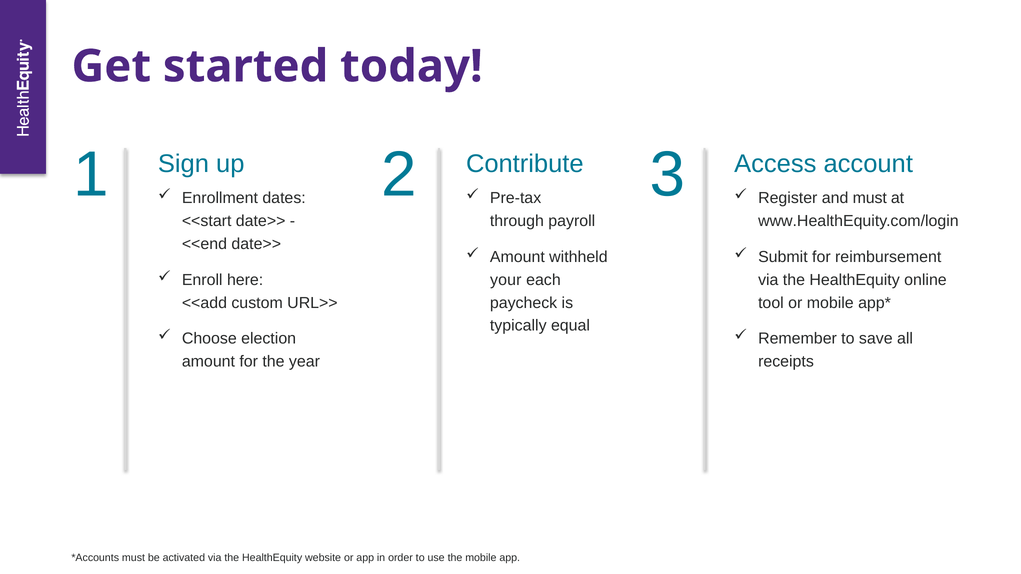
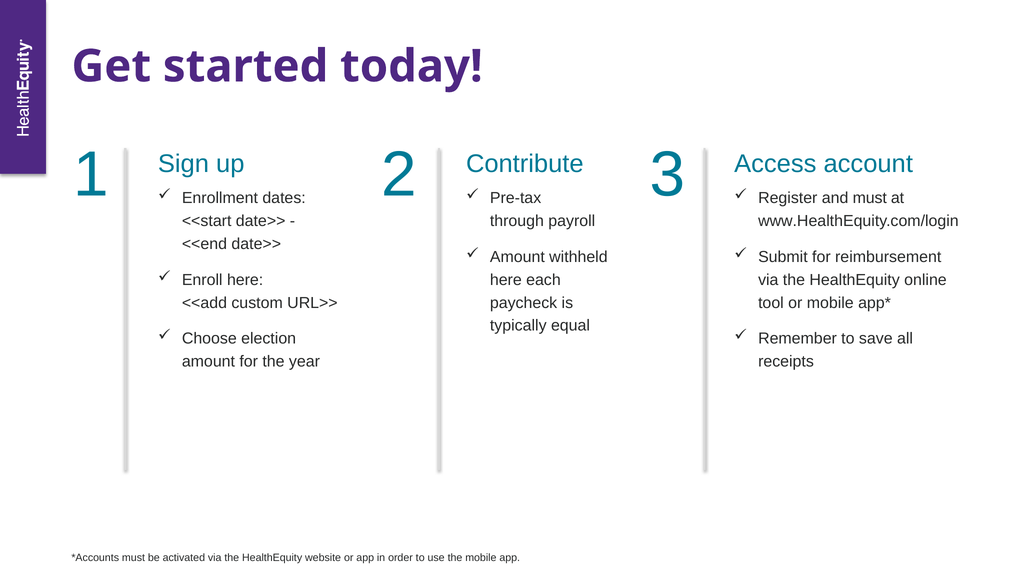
your at (506, 280): your -> here
